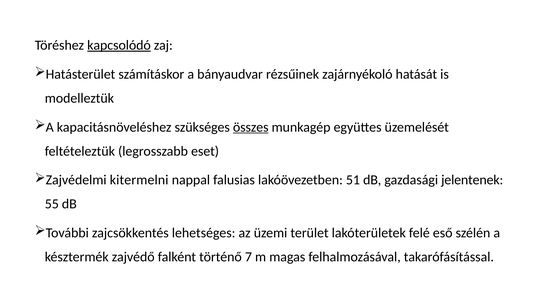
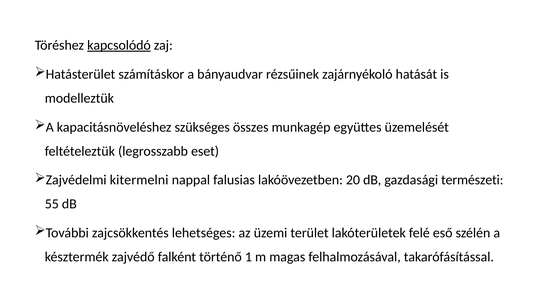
összes underline: present -> none
51: 51 -> 20
jelentenek: jelentenek -> természeti
7: 7 -> 1
